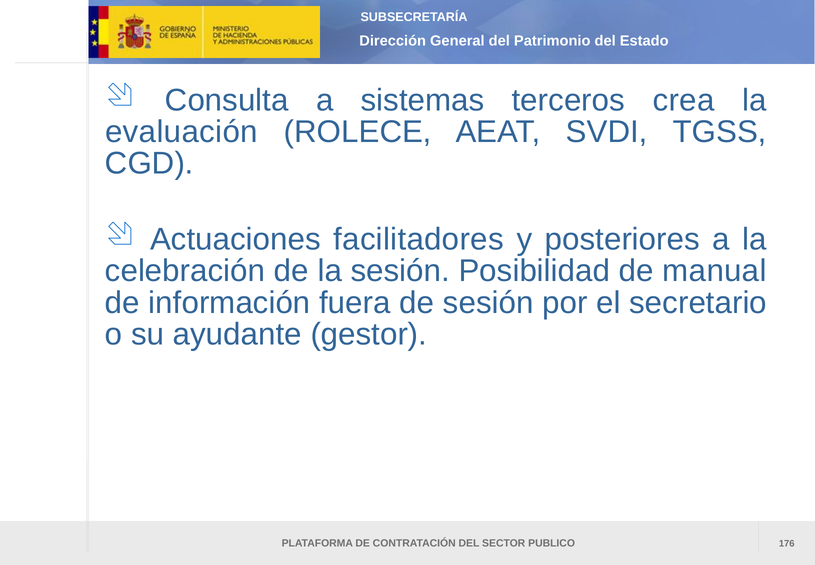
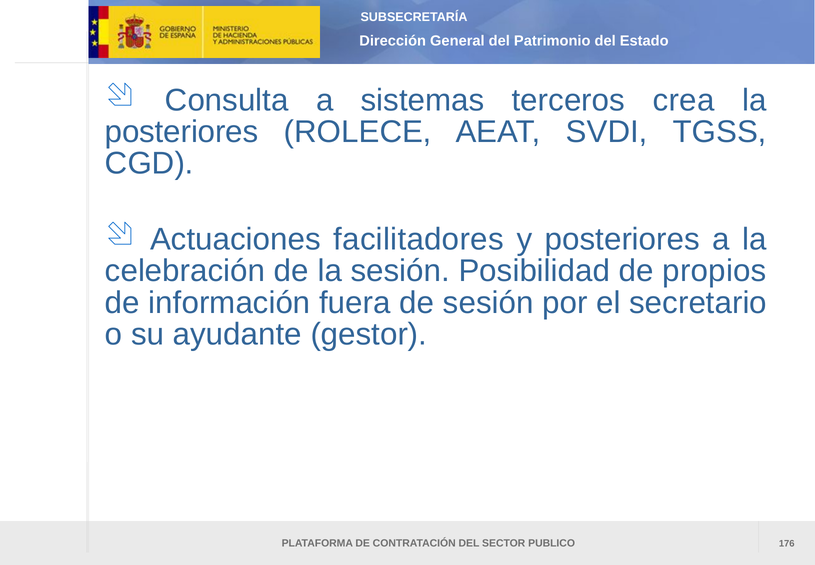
evaluación at (181, 132): evaluación -> posteriores
manual: manual -> propios
